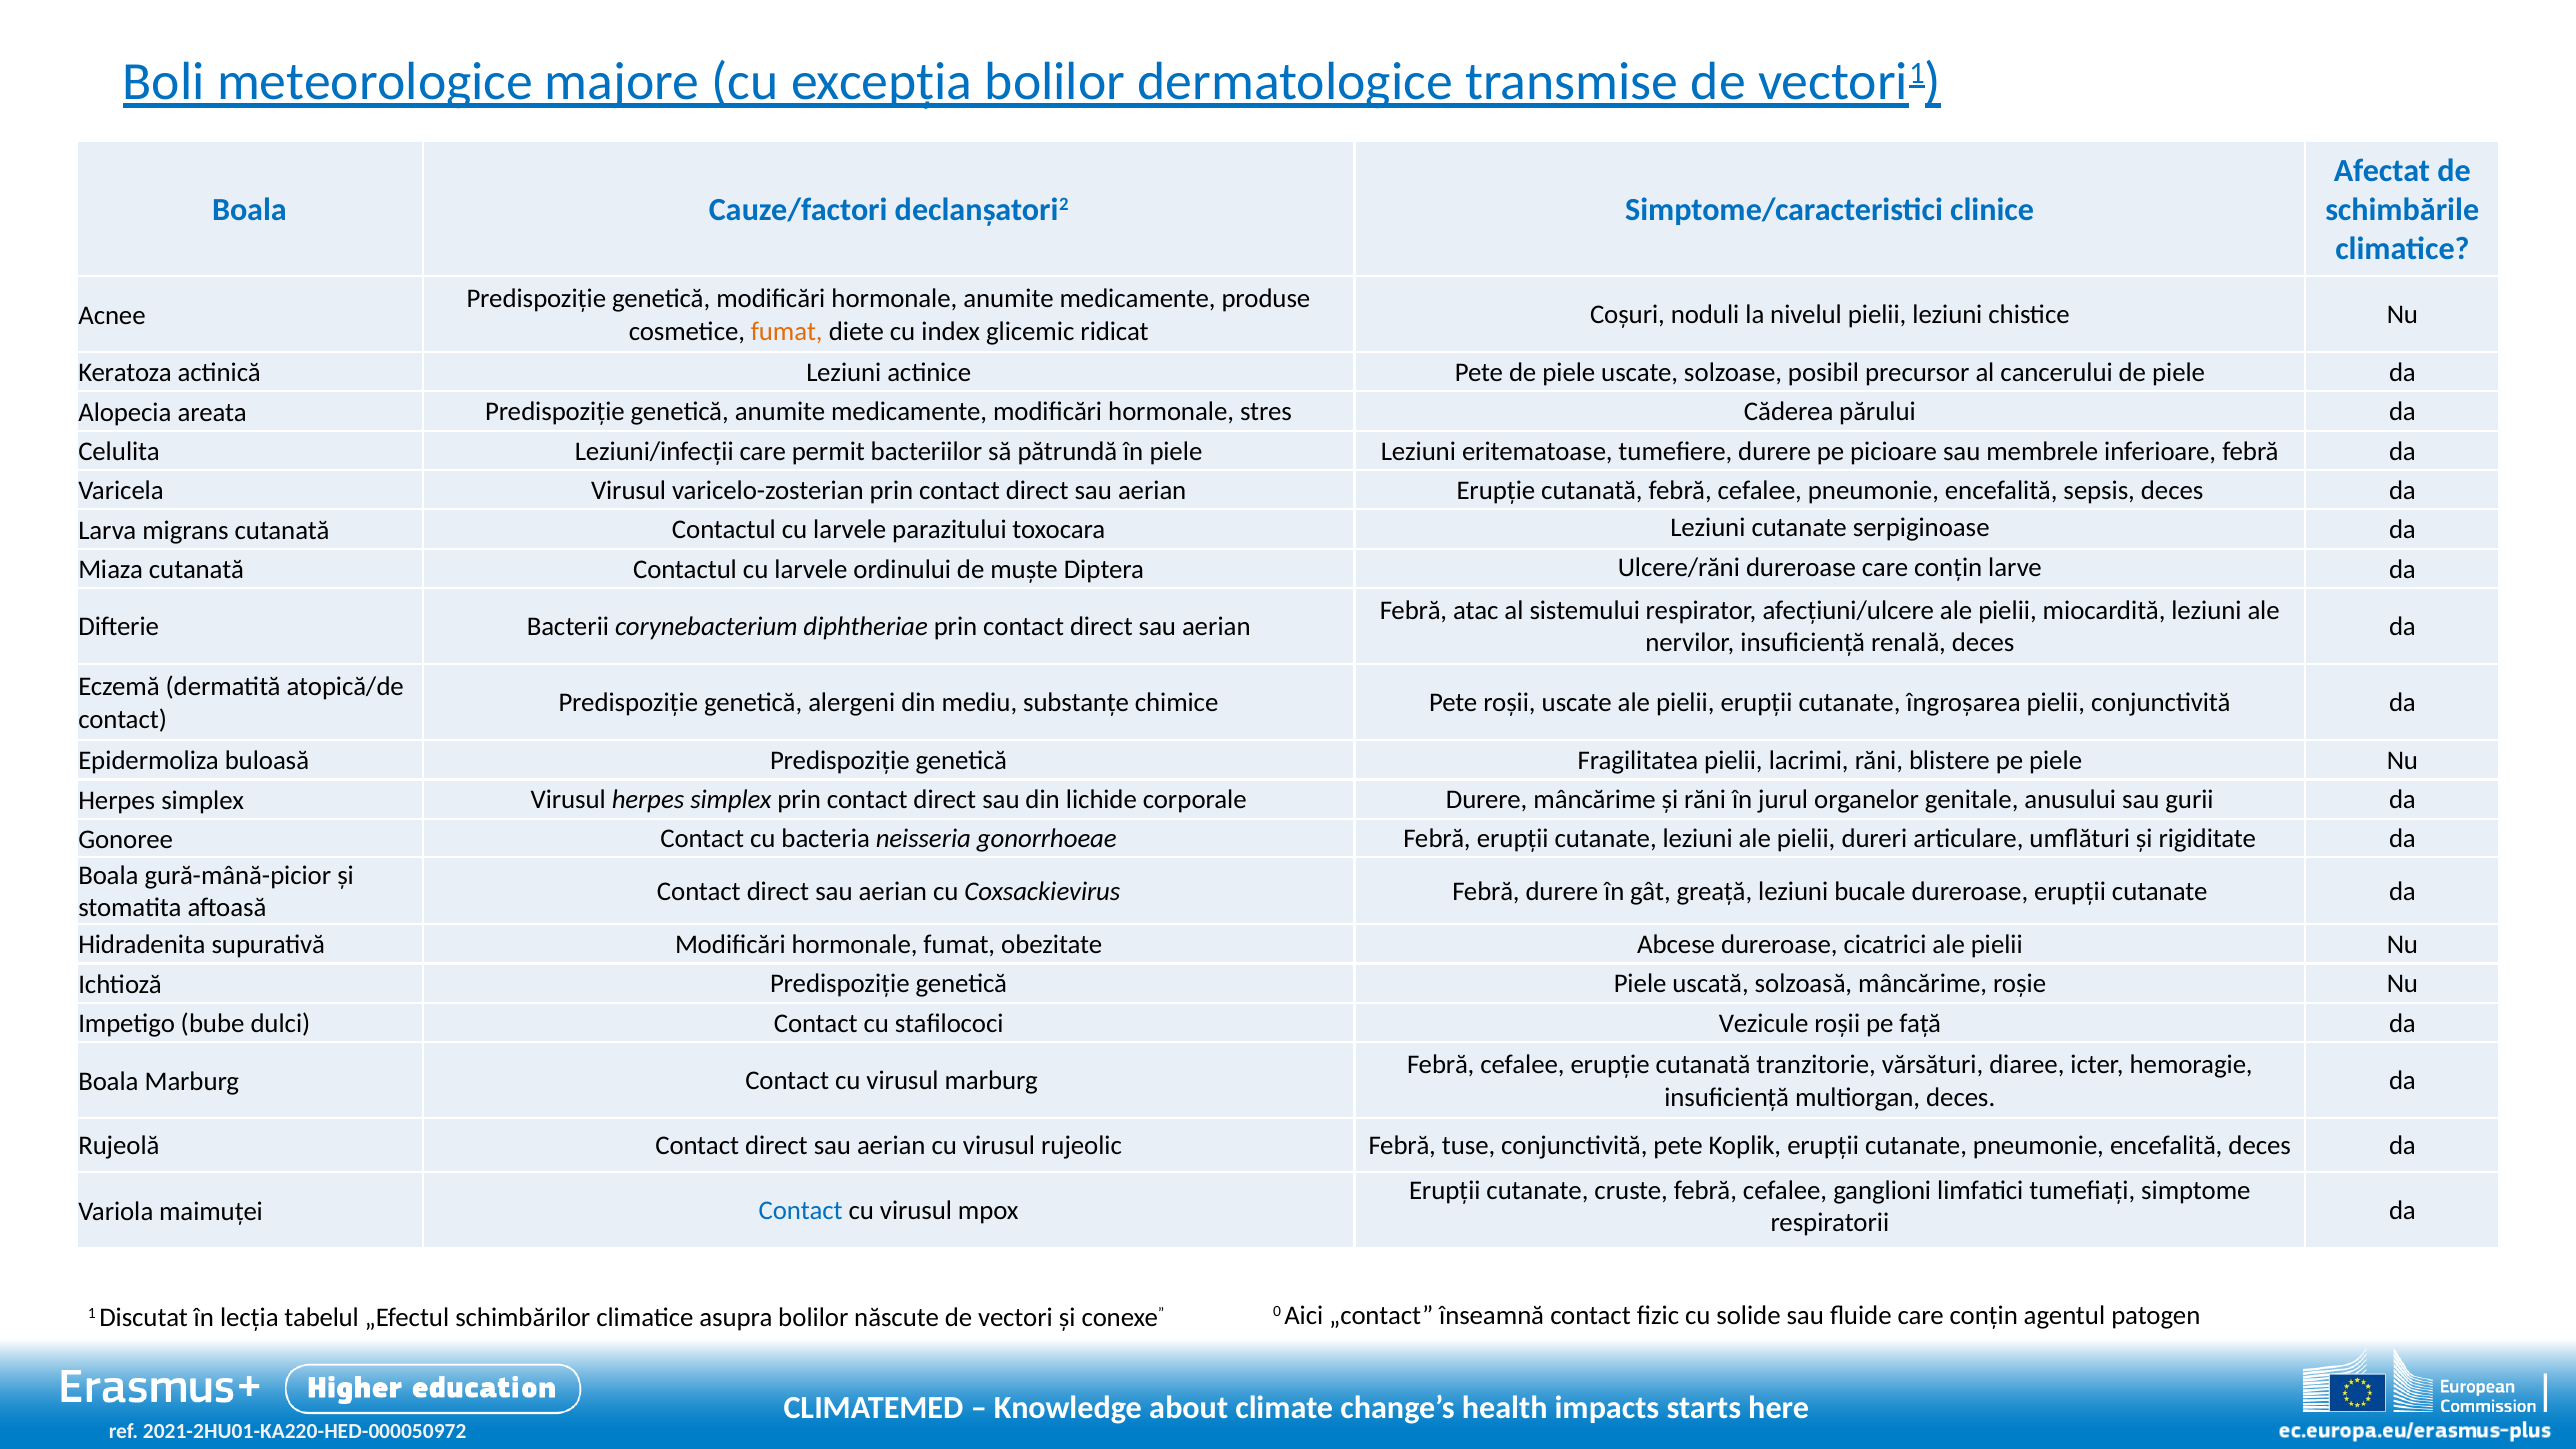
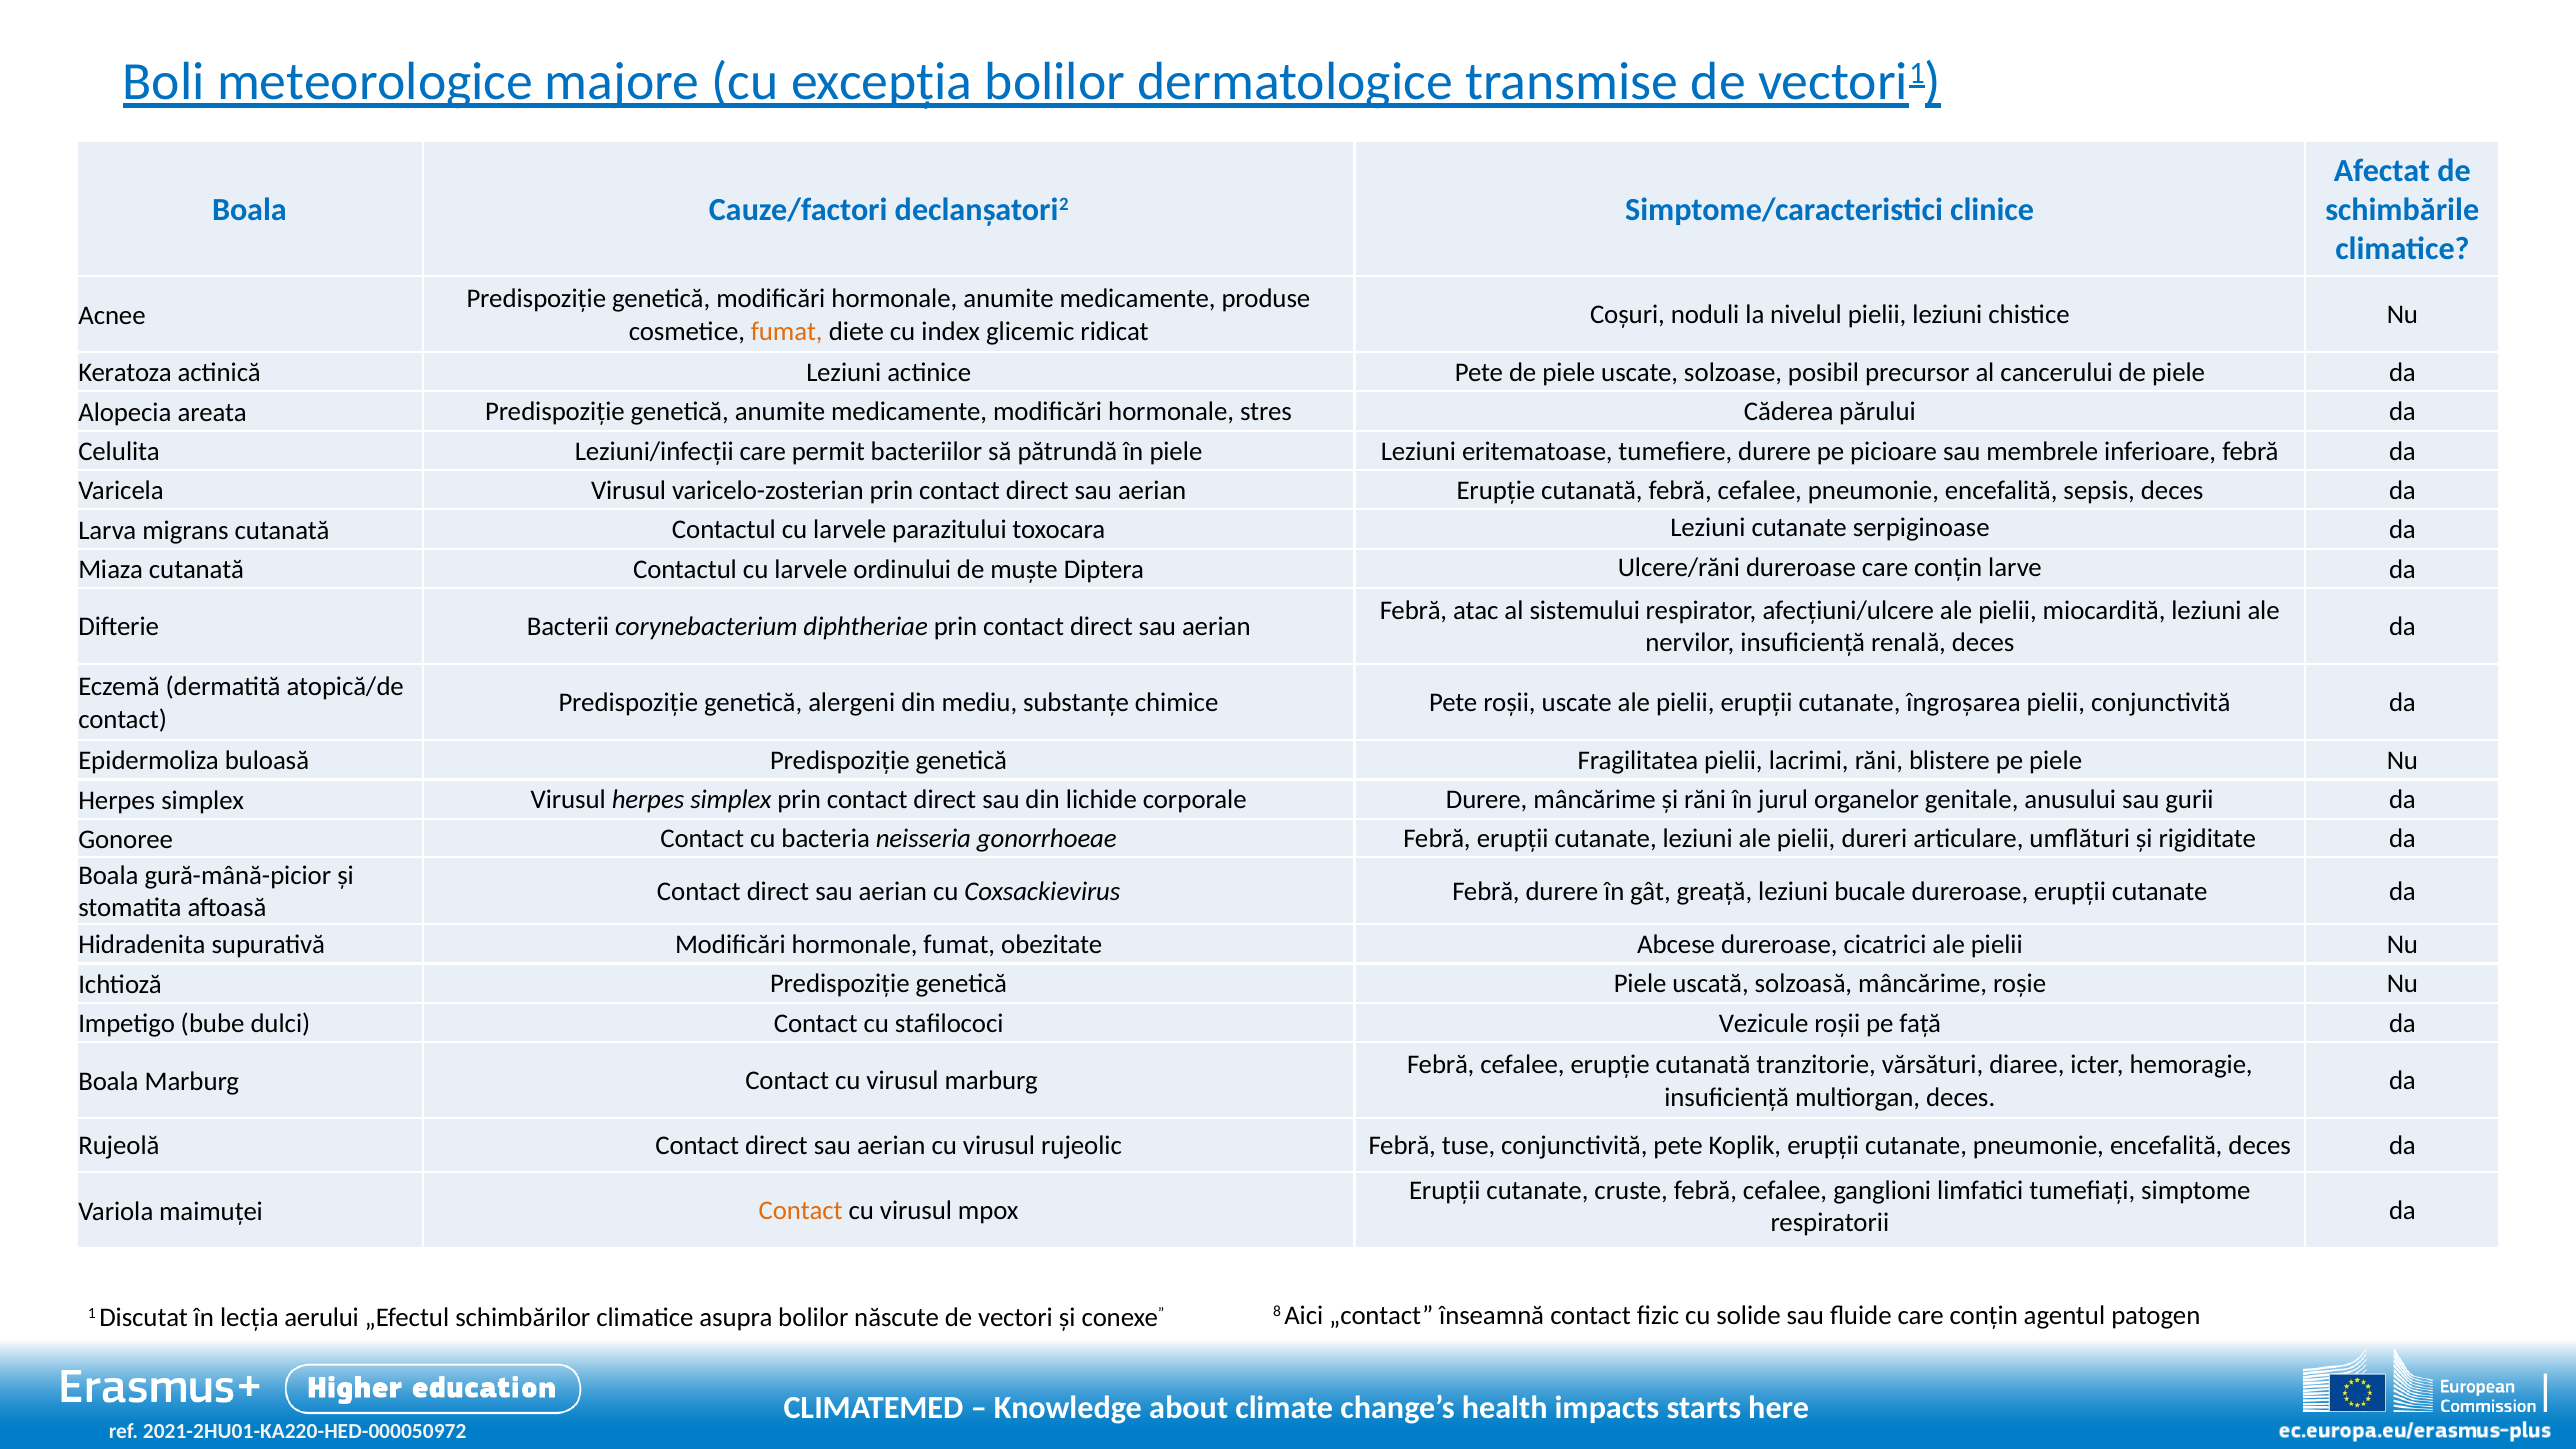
Contact at (801, 1211) colour: blue -> orange
tabelul: tabelul -> aerului
0: 0 -> 8
